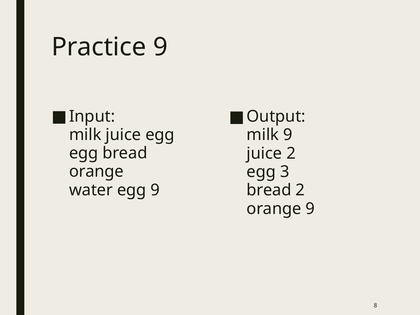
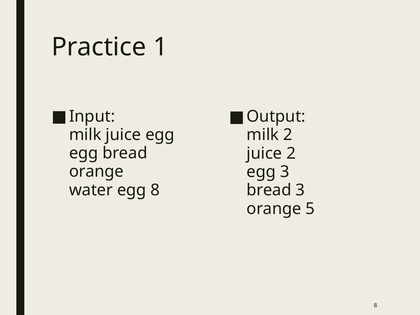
Practice 9: 9 -> 1
milk 9: 9 -> 2
egg 9: 9 -> 8
bread 2: 2 -> 3
orange 9: 9 -> 5
